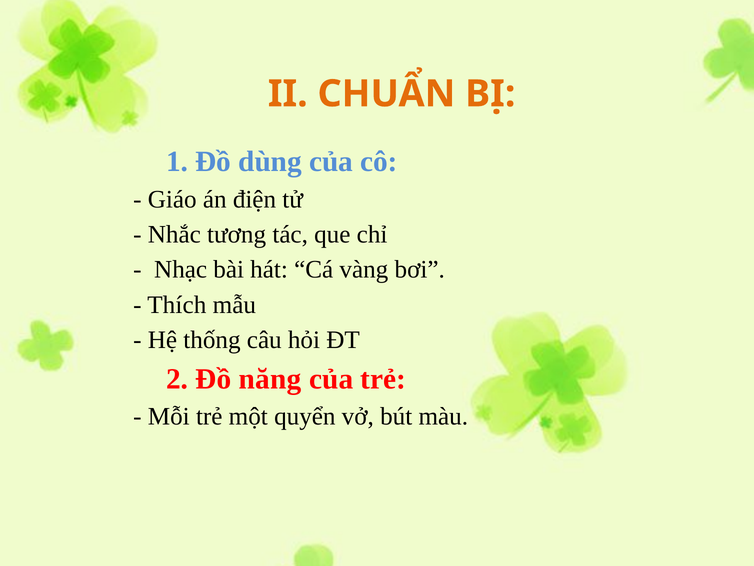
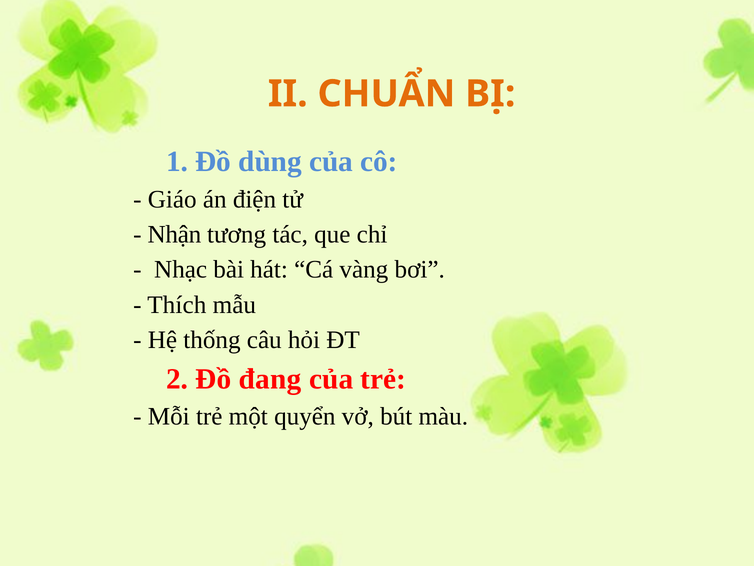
Nhắc: Nhắc -> Nhận
năng: năng -> đang
